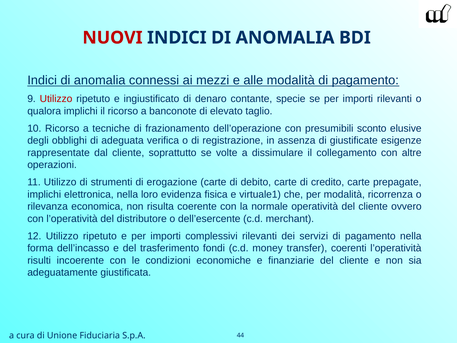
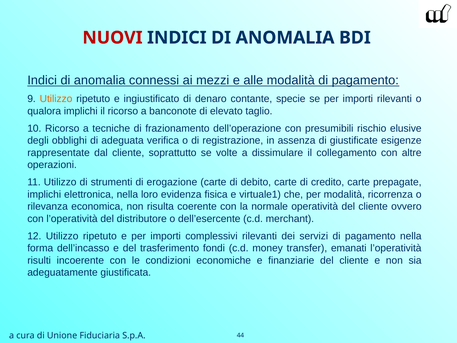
Utilizzo at (56, 99) colour: red -> orange
sconto: sconto -> rischio
coerenti: coerenti -> emanati
